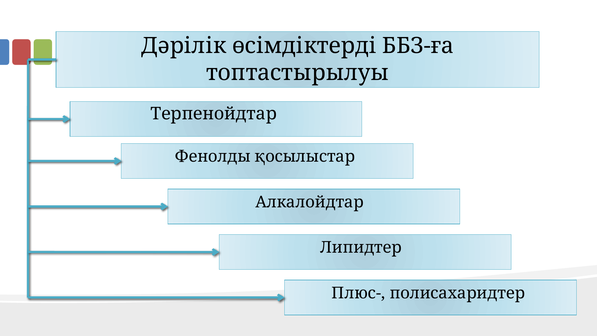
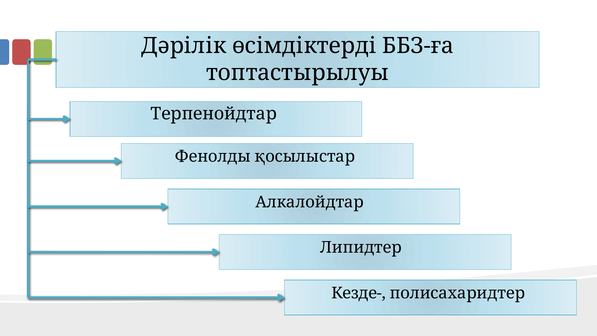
Плюс-: Плюс- -> Кезде-
